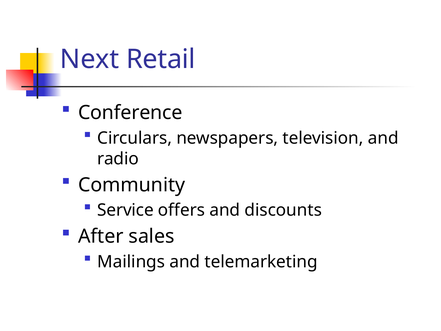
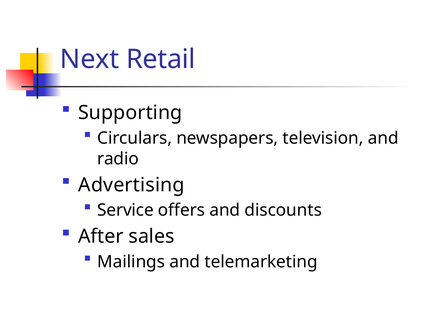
Conference: Conference -> Supporting
Community: Community -> Advertising
